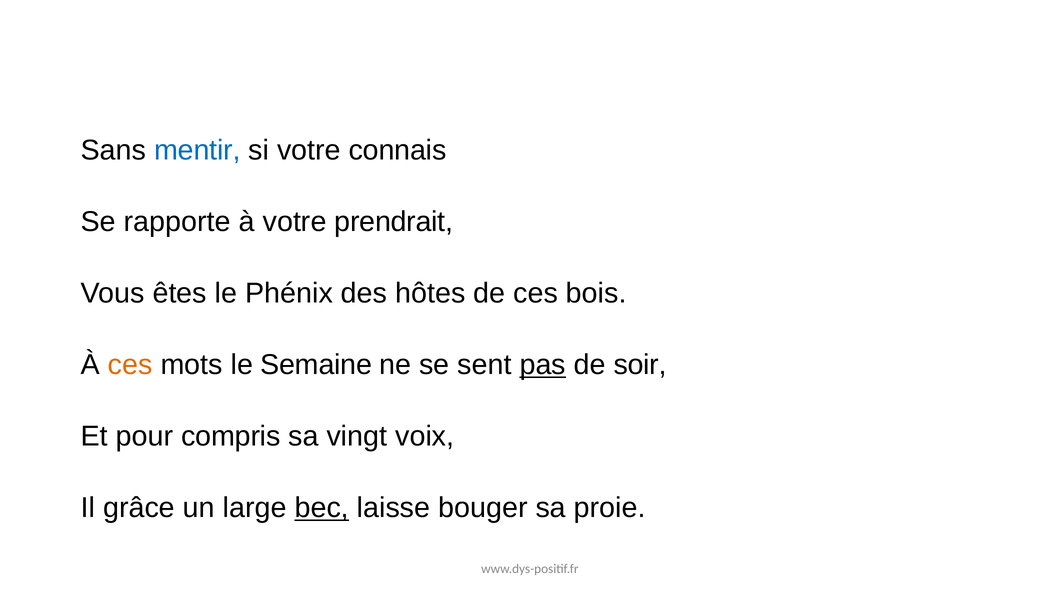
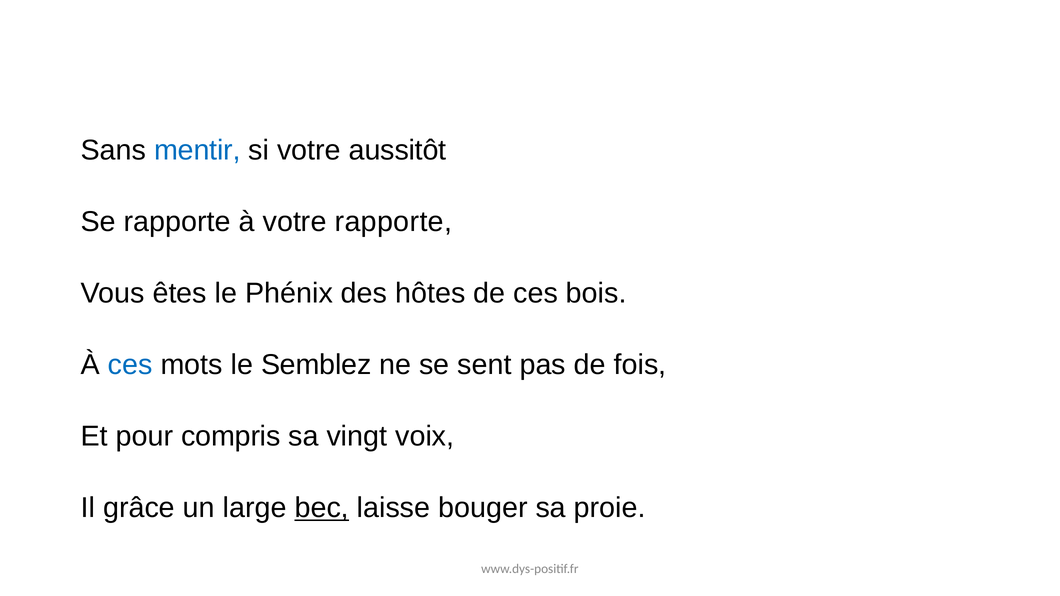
connais: connais -> aussitôt
votre prendrait: prendrait -> rapporte
ces at (130, 365) colour: orange -> blue
Semaine: Semaine -> Semblez
pas underline: present -> none
soir: soir -> fois
